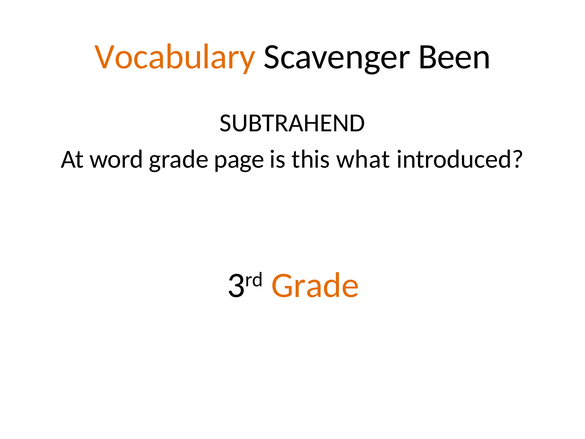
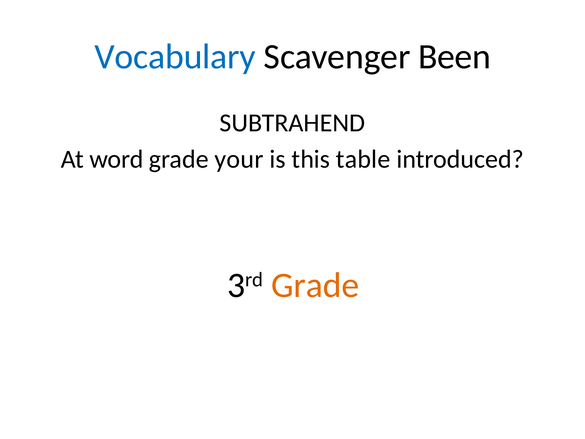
Vocabulary colour: orange -> blue
page: page -> your
what: what -> table
